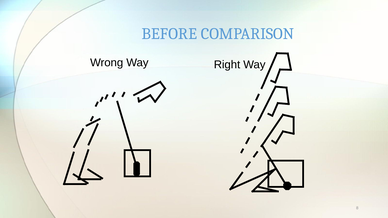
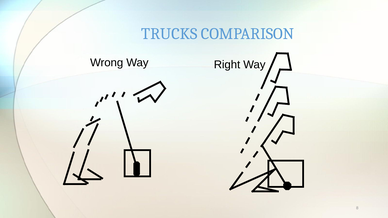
BEFORE: BEFORE -> TRUCKS
